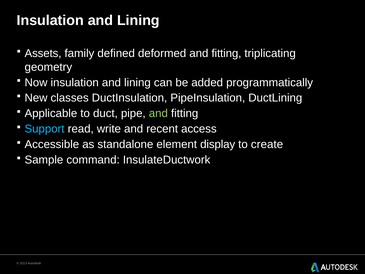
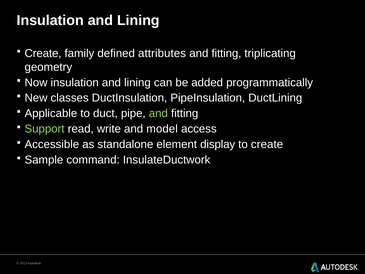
Assets at (43, 53): Assets -> Create
deformed: deformed -> attributes
Support colour: light blue -> light green
recent: recent -> model
